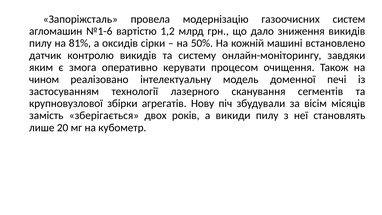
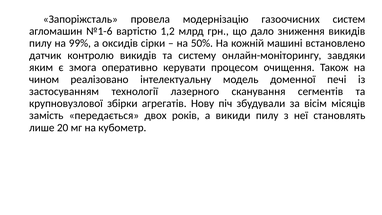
81%: 81% -> 99%
зберігається: зберігається -> передається
